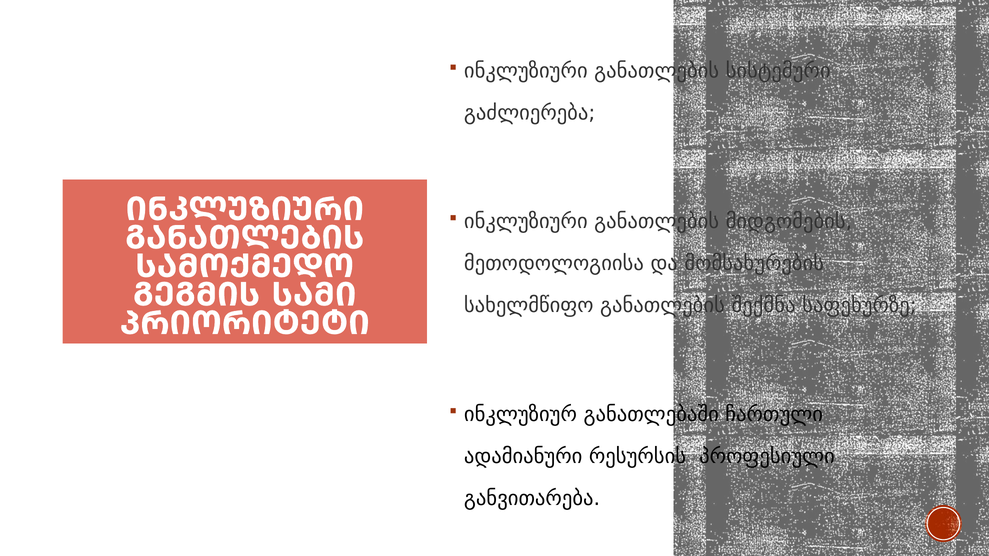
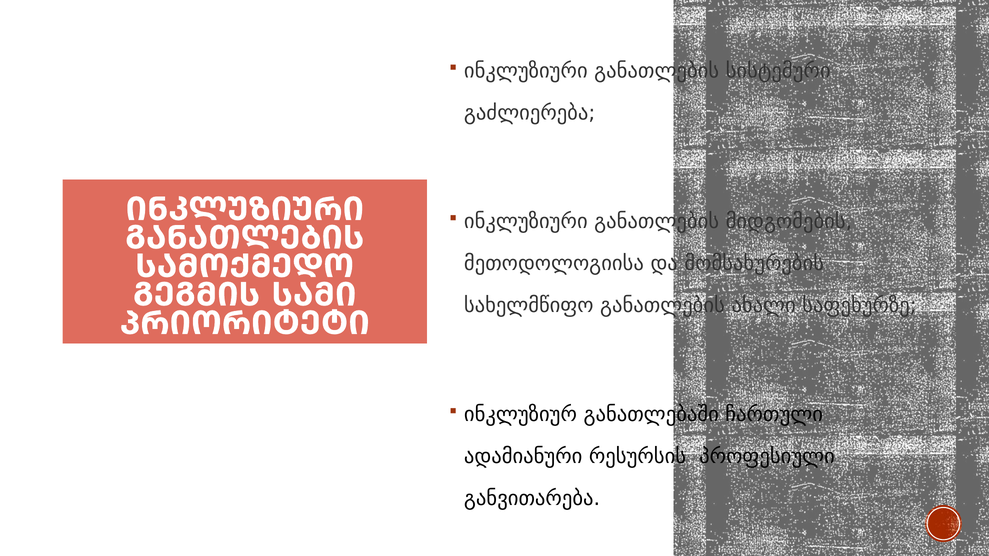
შექმნა: შექმნა -> ახალი
